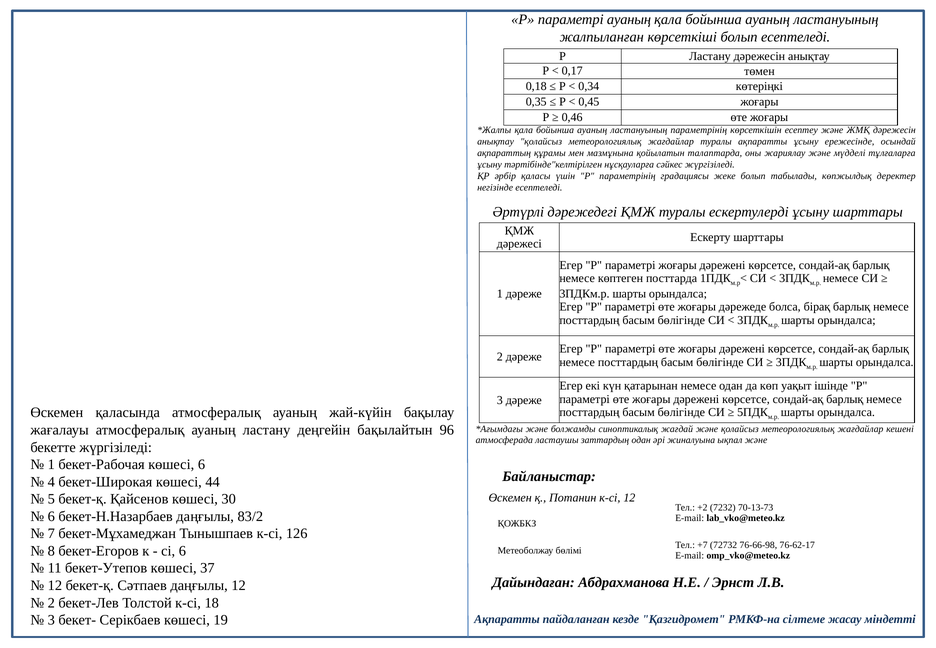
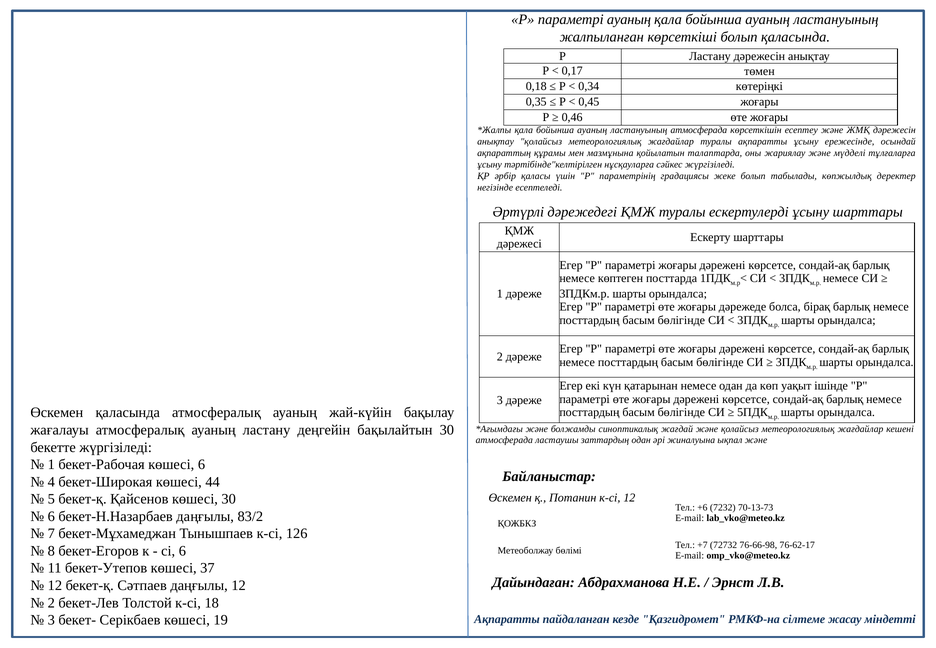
болып есептеледі: есептеледі -> қаласында
ластануының параметрінің: параметрінің -> атмосферада
бақылайтын 96: 96 -> 30
+2: +2 -> +6
